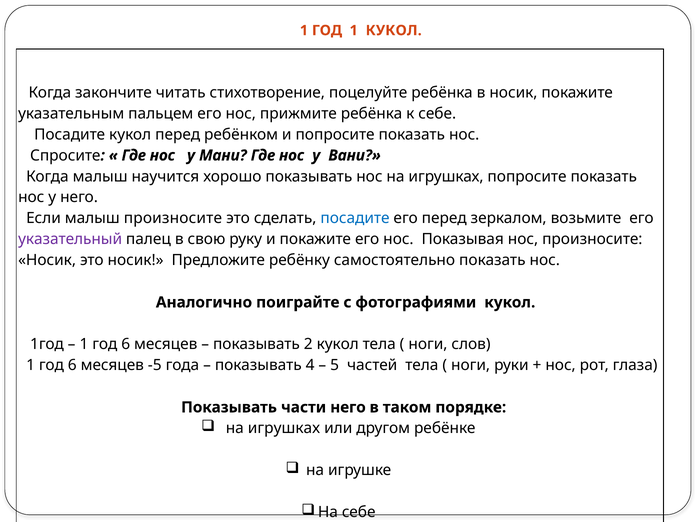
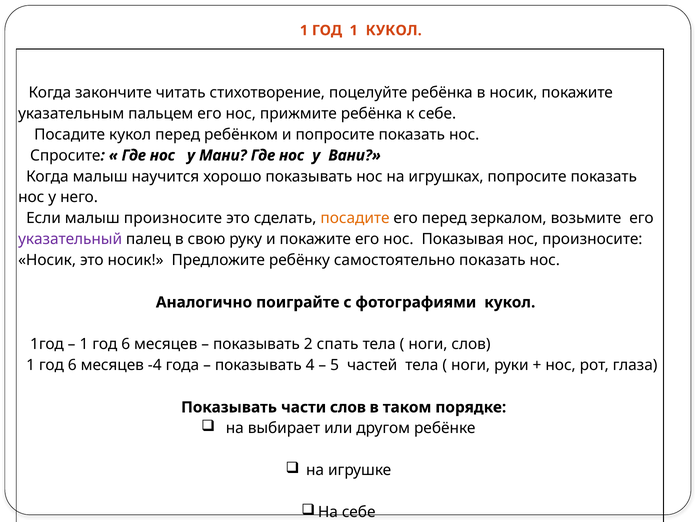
посадите at (355, 218) colour: blue -> orange
2 кукол: кукол -> спать
-5: -5 -> -4
части него: него -> слов
игрушках at (284, 428): игрушках -> выбирает
